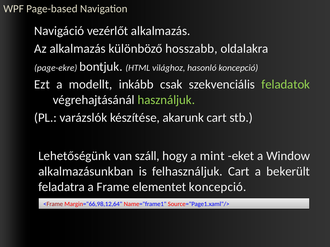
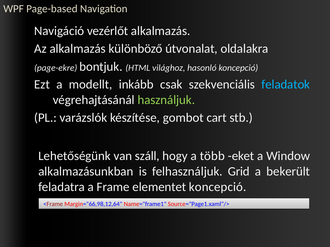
hosszabb: hosszabb -> útvonalat
feladatok colour: light green -> light blue
akarunk: akarunk -> gombot
mint: mint -> több
felhasználjuk Cart: Cart -> Grid
